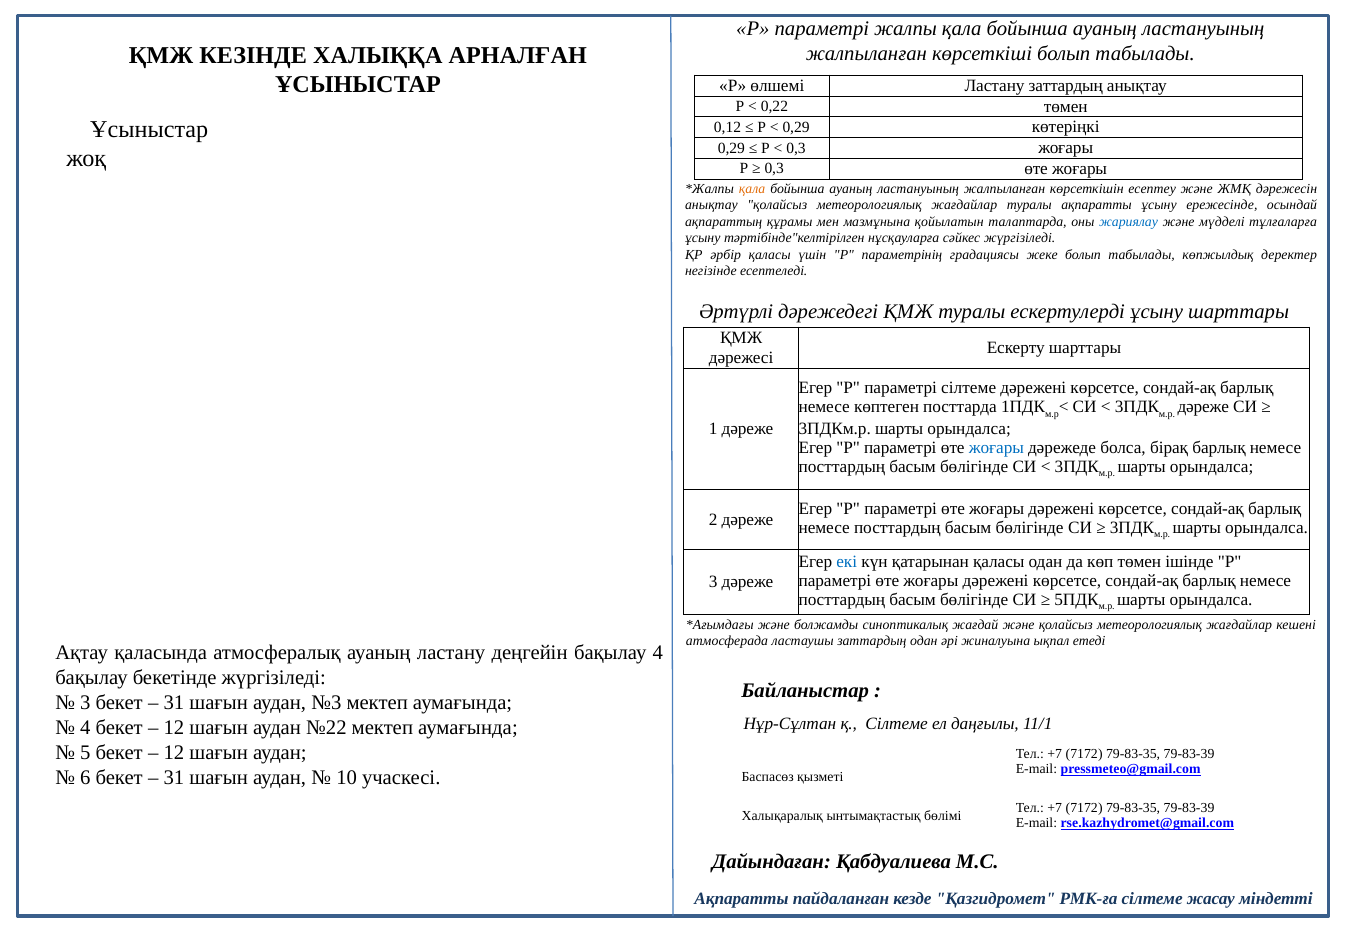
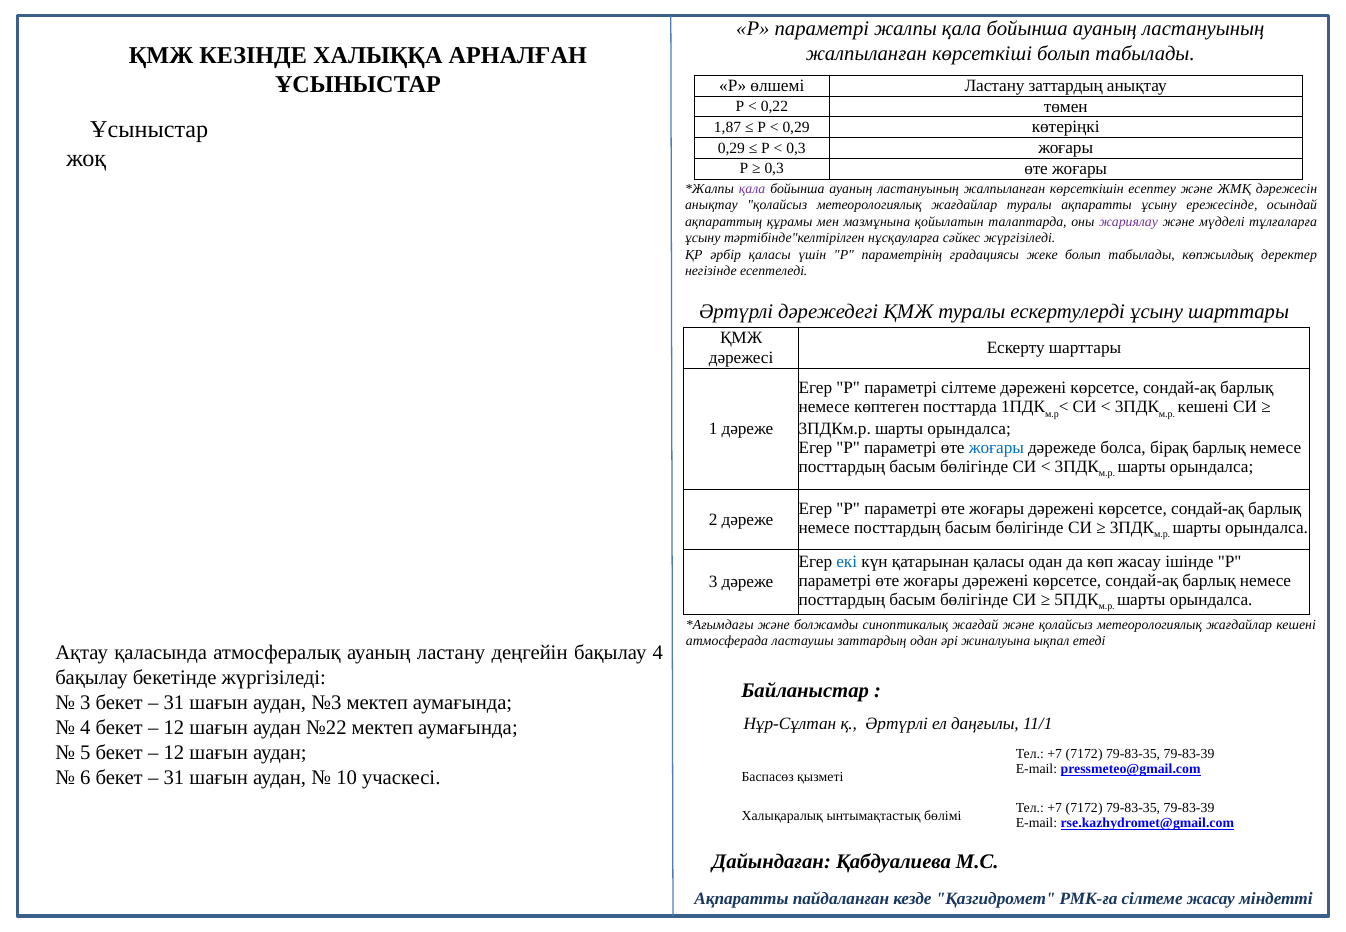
0,12: 0,12 -> 1,87
қала at (752, 189) colour: orange -> purple
жариялау colour: blue -> purple
дәреже at (1203, 407): дәреже -> кешені
көп төмен: төмен -> жасау
қ Сілтеме: Сілтеме -> Әртүрлі
